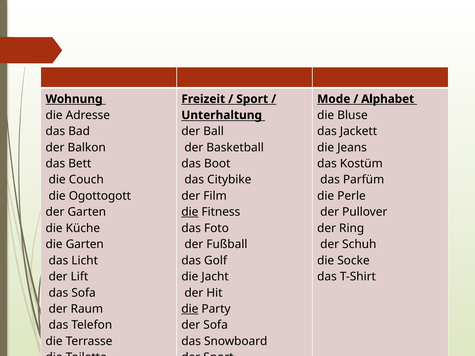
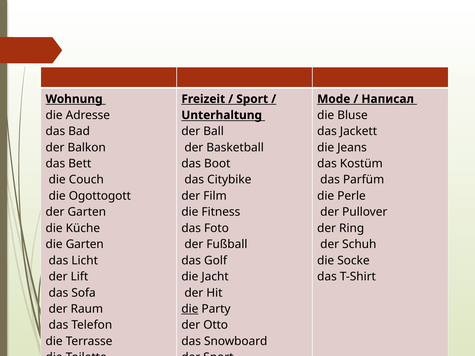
Alphabet: Alphabet -> Написал
die at (190, 212) underline: present -> none
der Sofa: Sofa -> Otto
